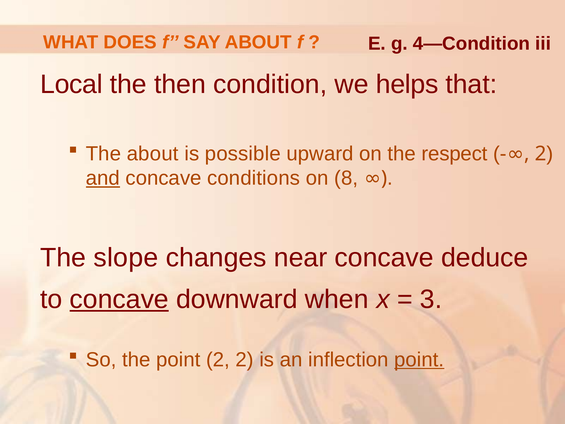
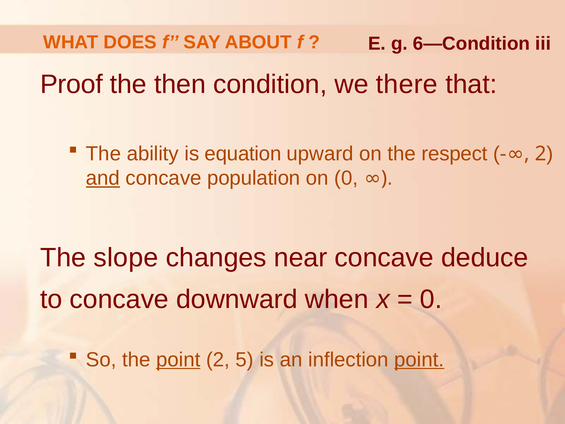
4—Condition: 4—Condition -> 6—Condition
Local: Local -> Proof
helps: helps -> there
The about: about -> ability
possible: possible -> equation
conditions: conditions -> population
on 8: 8 -> 0
concave at (119, 299) underline: present -> none
3 at (431, 299): 3 -> 0
point at (178, 360) underline: none -> present
2 2: 2 -> 5
